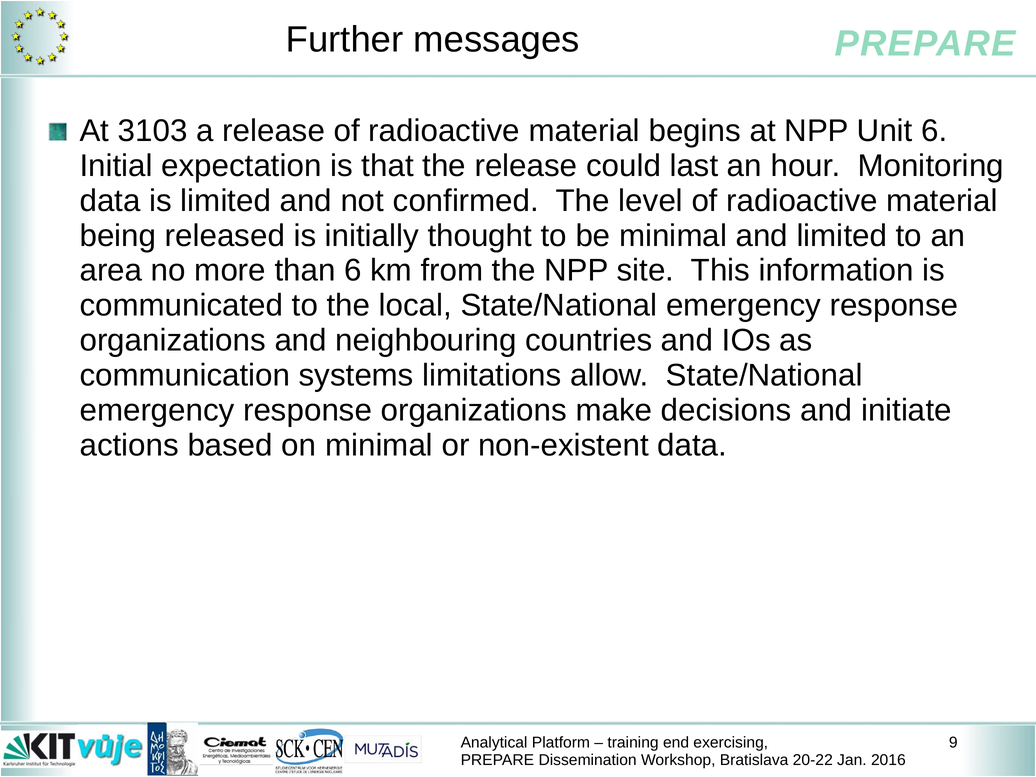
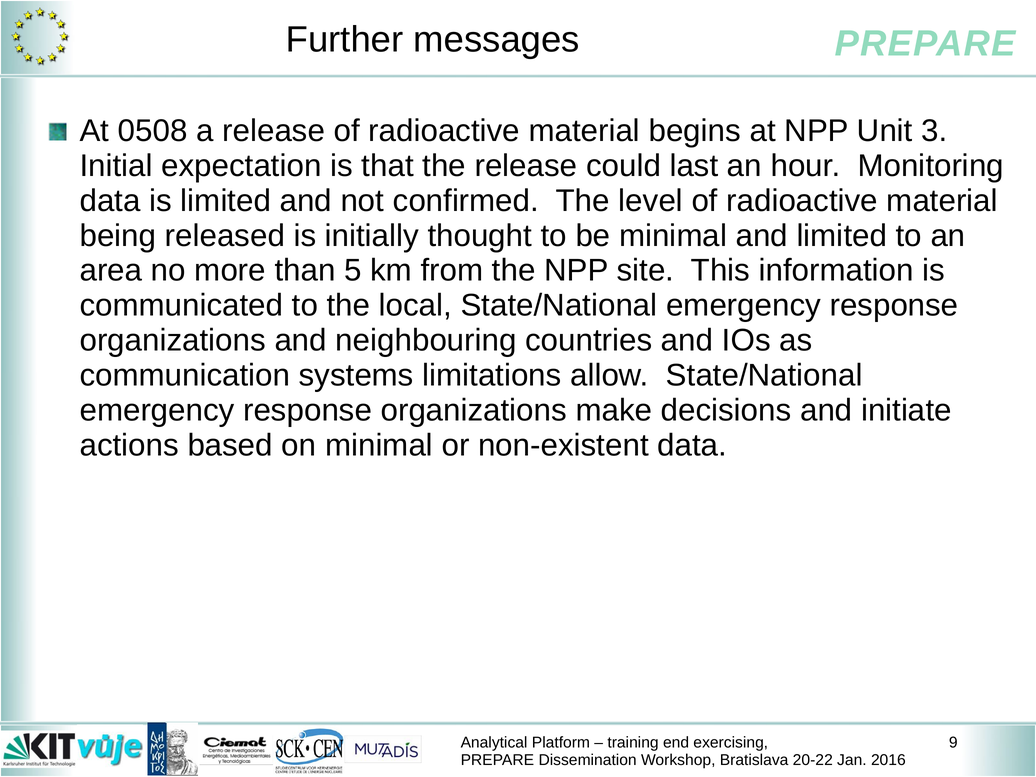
3103: 3103 -> 0508
Unit 6: 6 -> 3
than 6: 6 -> 5
